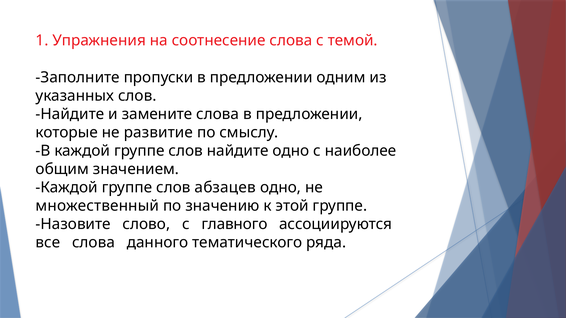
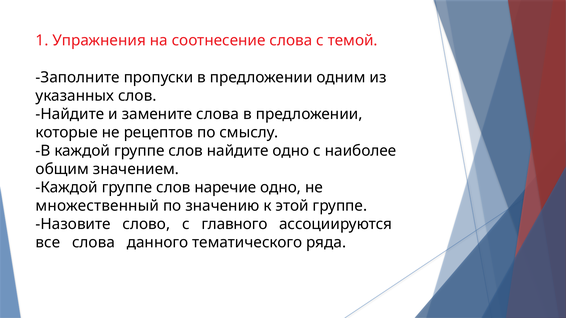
развитие: развитие -> рецептов
абзацев: абзацев -> наречие
